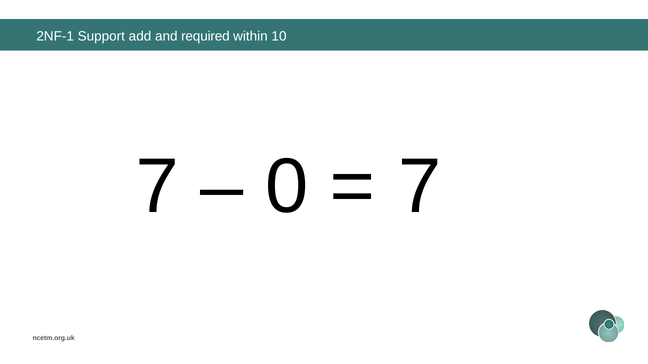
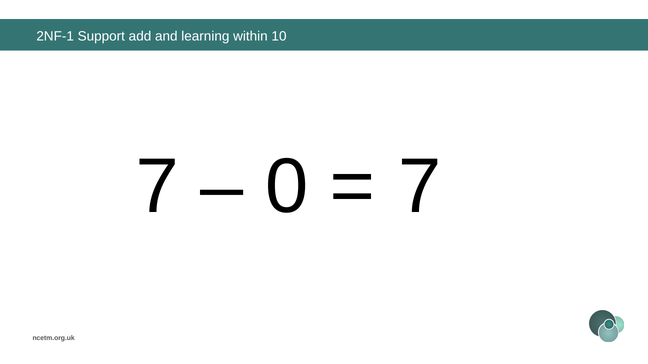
required: required -> learning
